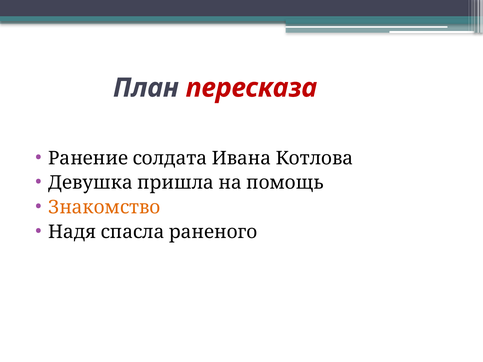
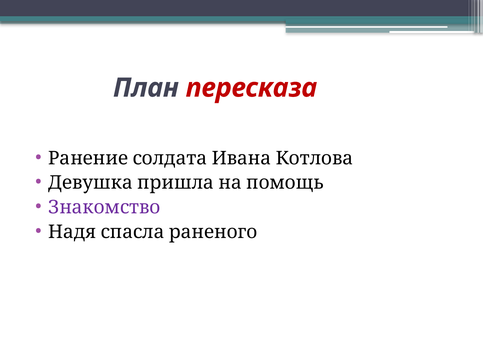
Знакомство colour: orange -> purple
